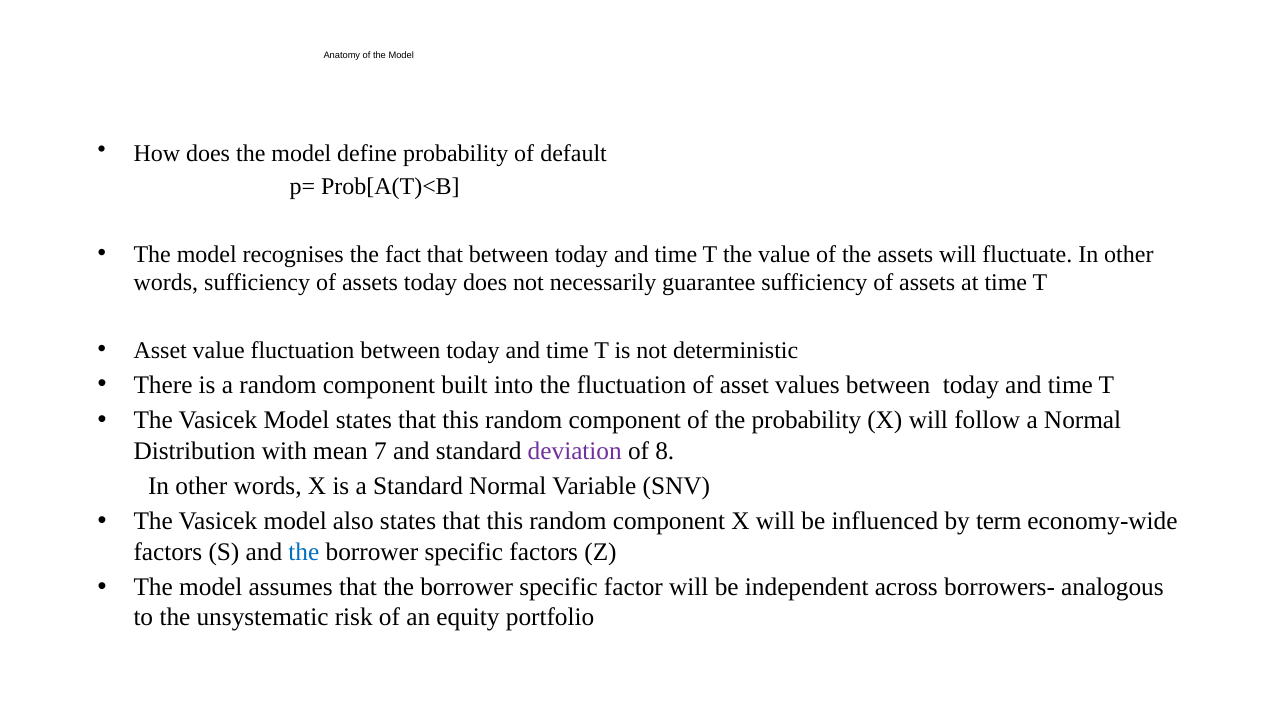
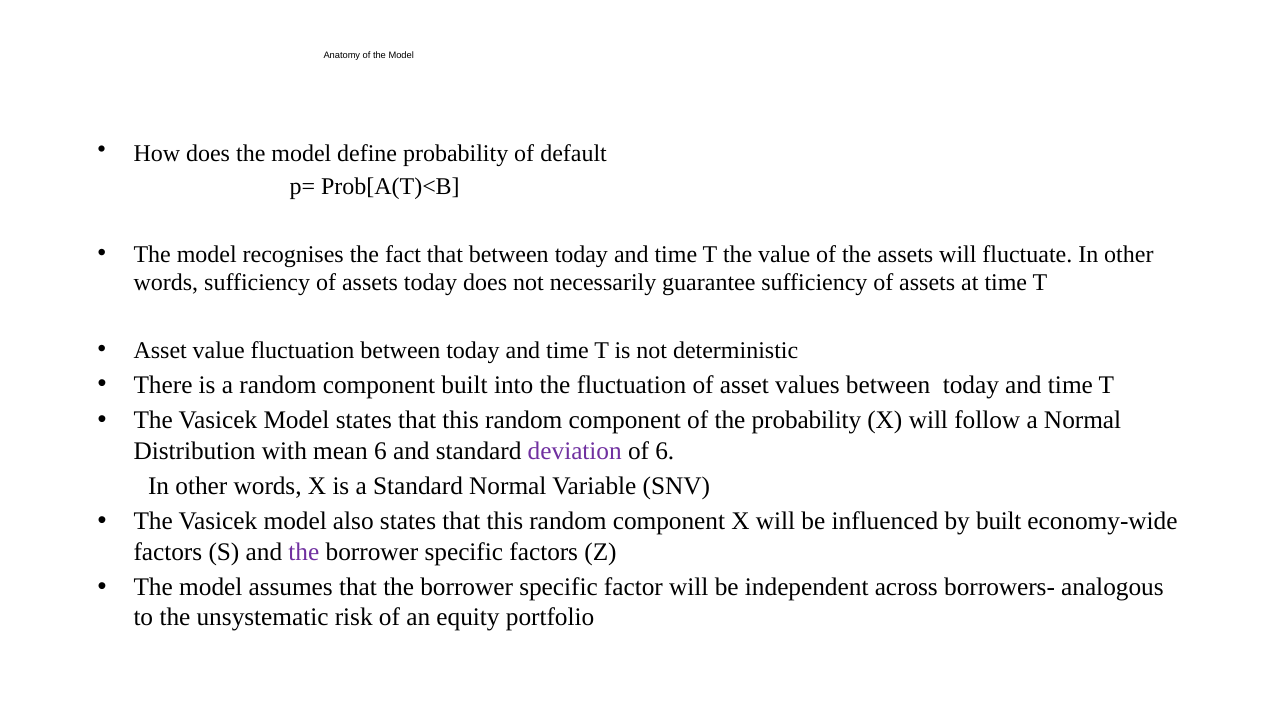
mean 7: 7 -> 6
of 8: 8 -> 6
by term: term -> built
the at (304, 552) colour: blue -> purple
